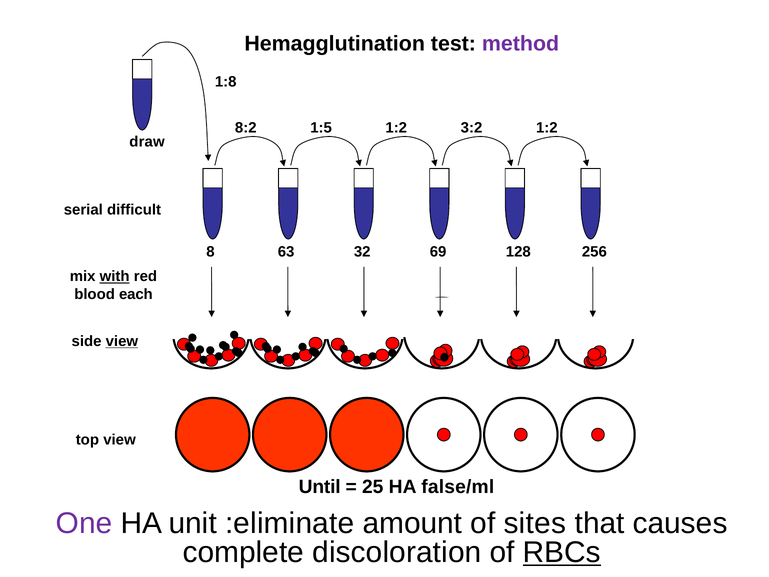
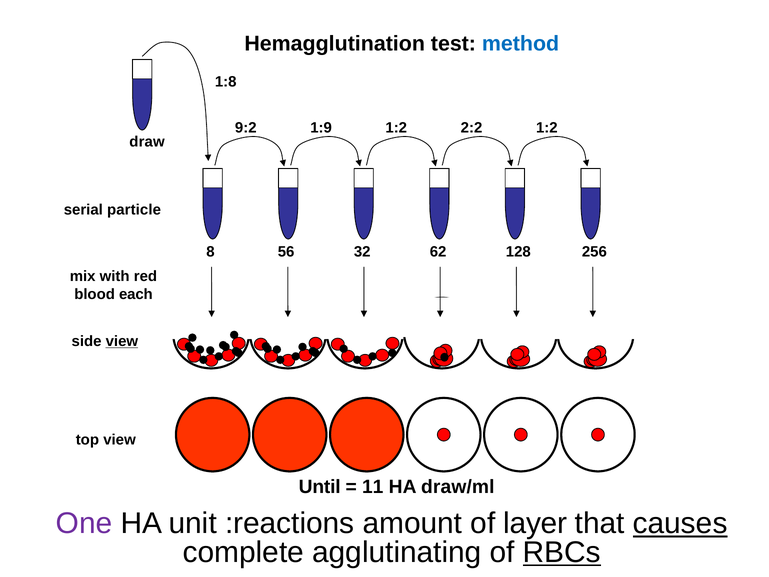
method colour: purple -> blue
8:2: 8:2 -> 9:2
1:5: 1:5 -> 1:9
3:2: 3:2 -> 2:2
difficult: difficult -> particle
63: 63 -> 56
69: 69 -> 62
with underline: present -> none
25: 25 -> 11
false/ml: false/ml -> draw/ml
:eliminate: :eliminate -> :reactions
sites: sites -> layer
causes underline: none -> present
discoloration: discoloration -> agglutinating
